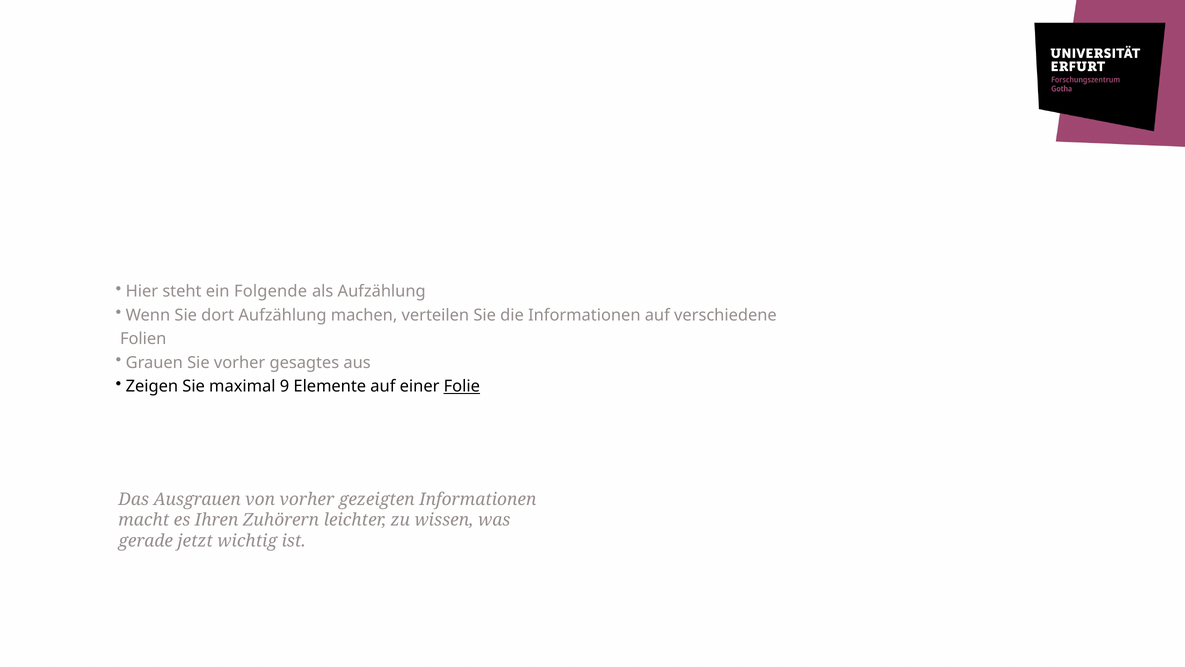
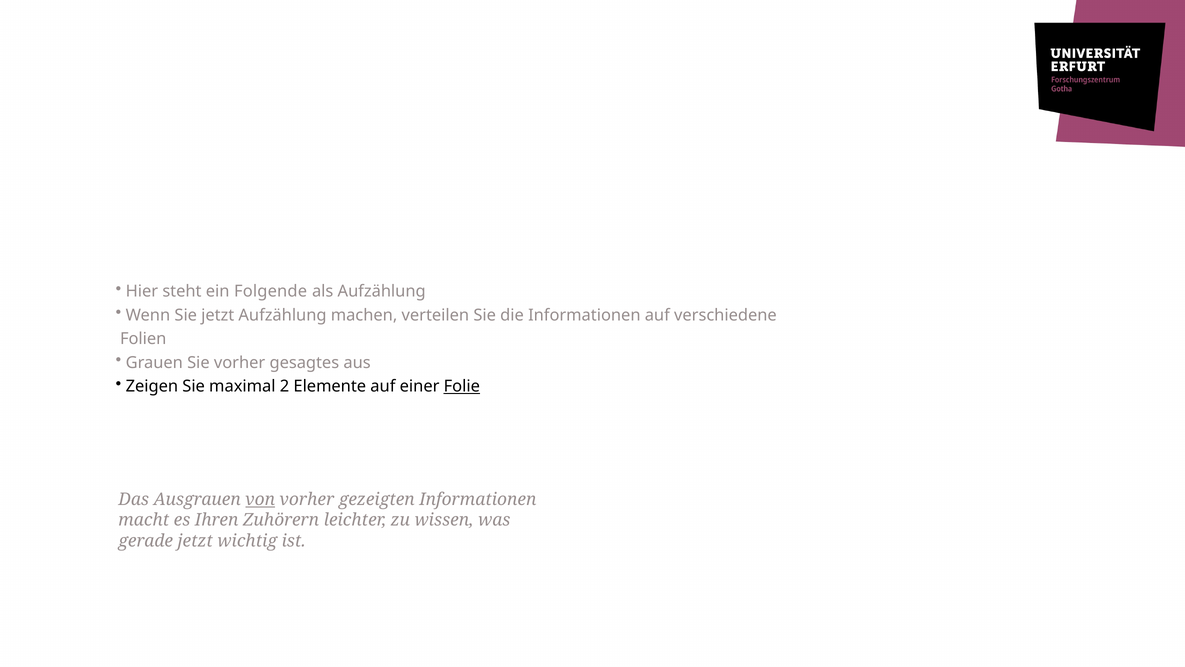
Sie dort: dort -> jetzt
9: 9 -> 2
von underline: none -> present
